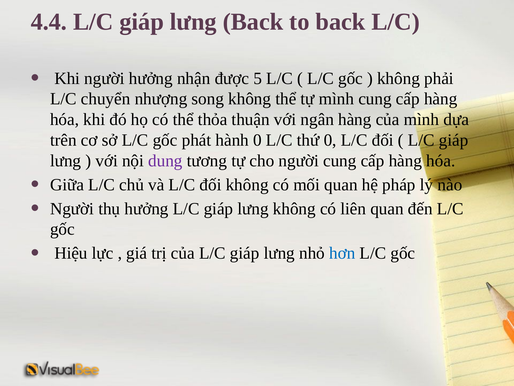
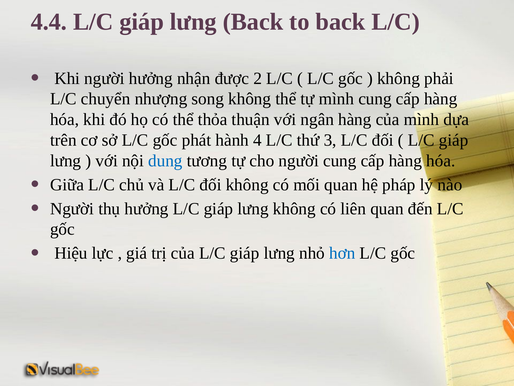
5: 5 -> 2
hành 0: 0 -> 4
thứ 0: 0 -> 3
dung colour: purple -> blue
